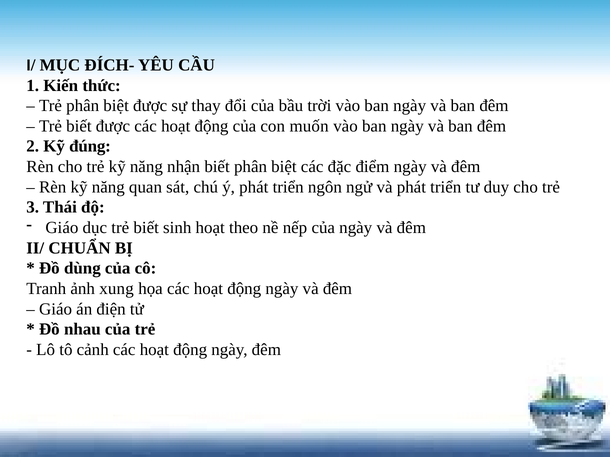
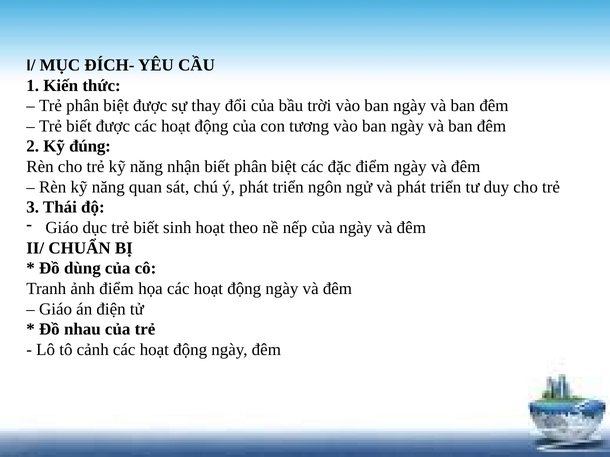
muốn: muốn -> tương
ảnh xung: xung -> điểm
